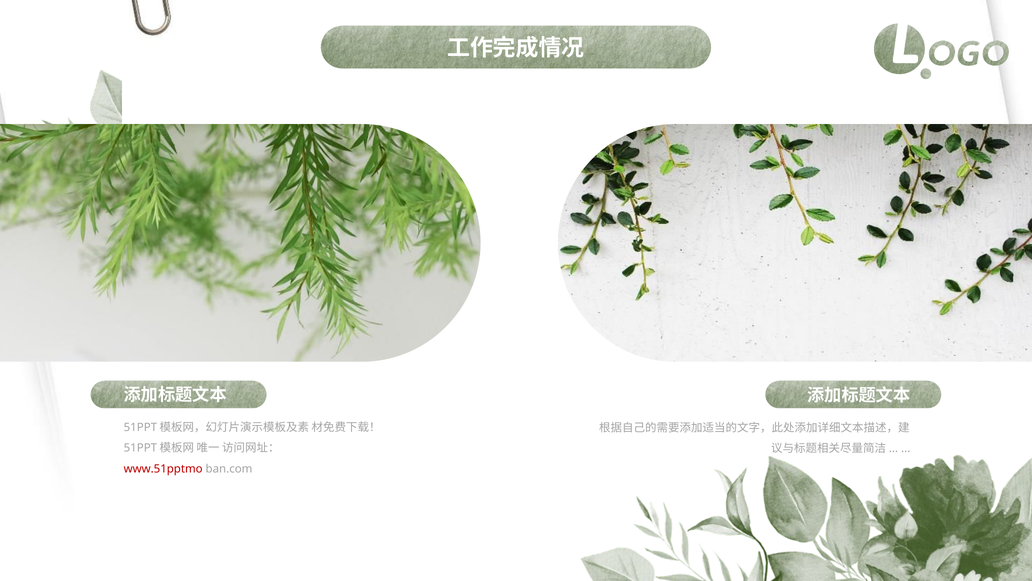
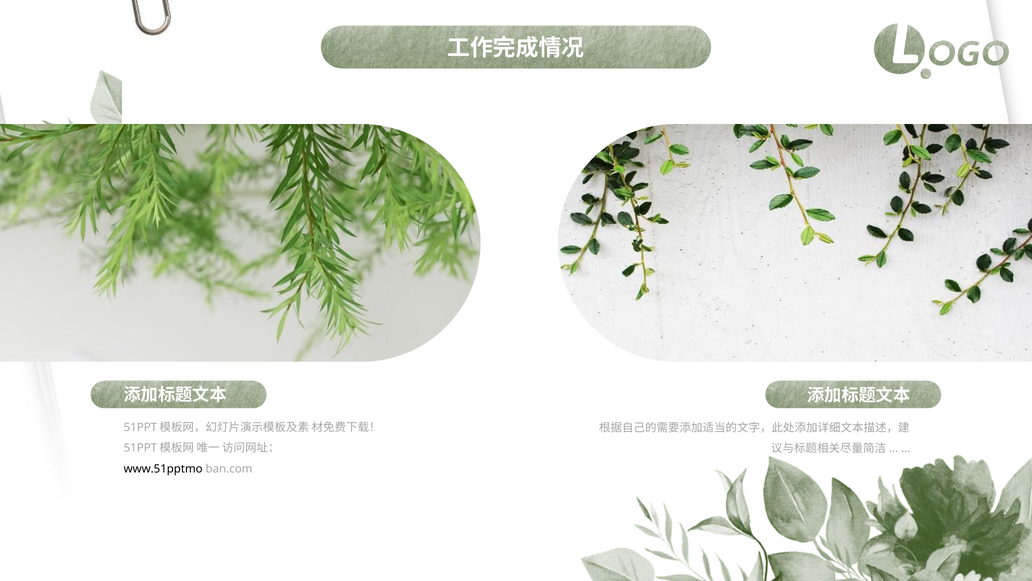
www.51pptmo colour: red -> black
